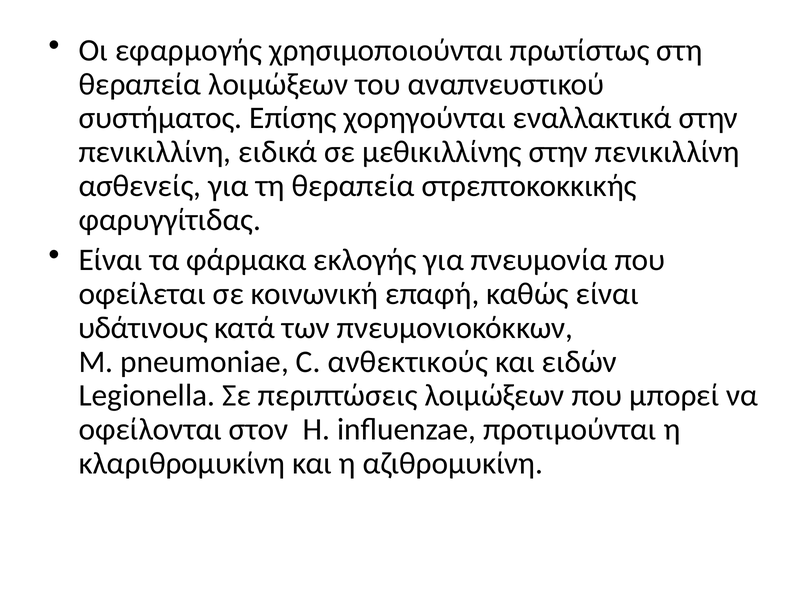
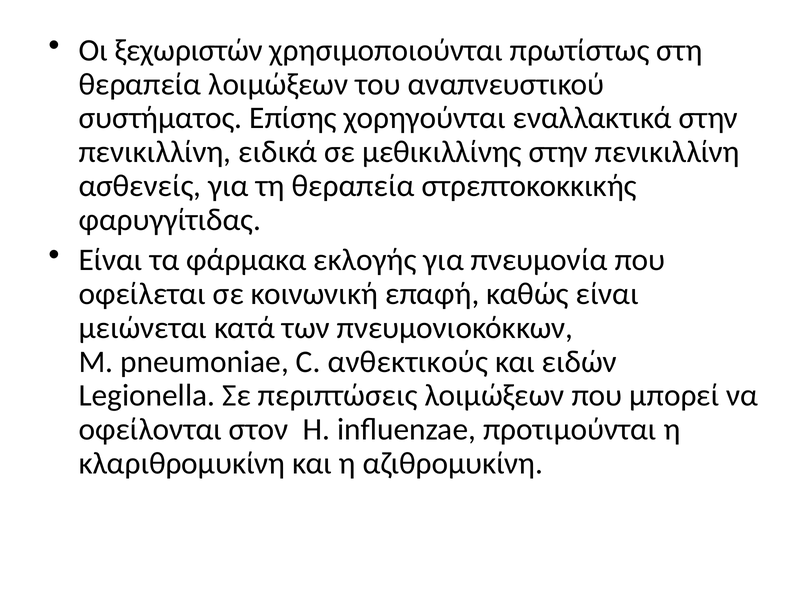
εφαρμογής: εφαρμογής -> ξεχωριστών
υδάτινους: υδάτινους -> μειώνεται
